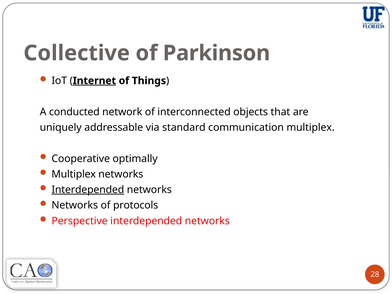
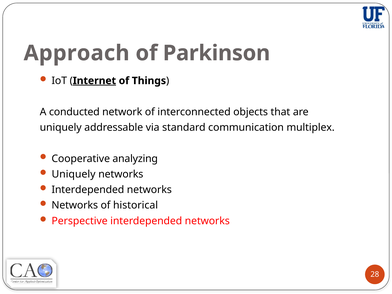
Collective: Collective -> Approach
optimally: optimally -> analyzing
Multiplex at (74, 174): Multiplex -> Uniquely
Interdepended at (88, 190) underline: present -> none
protocols: protocols -> historical
